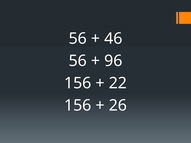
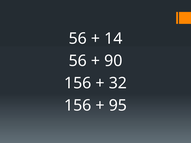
46: 46 -> 14
96: 96 -> 90
22: 22 -> 32
26: 26 -> 95
